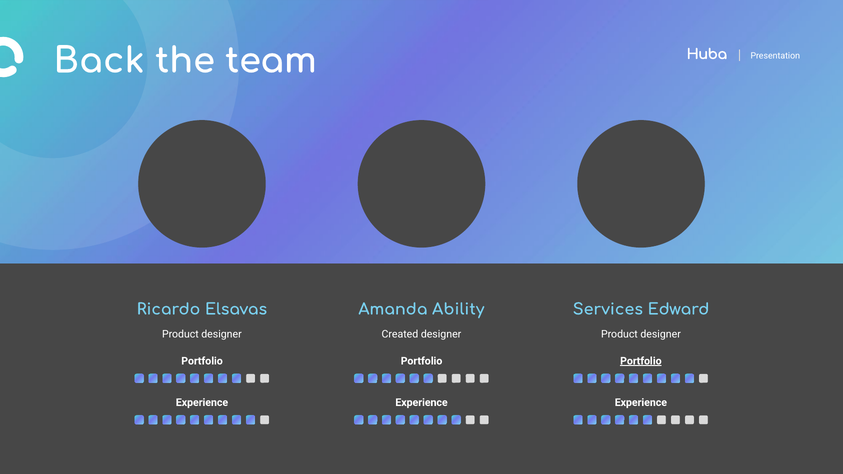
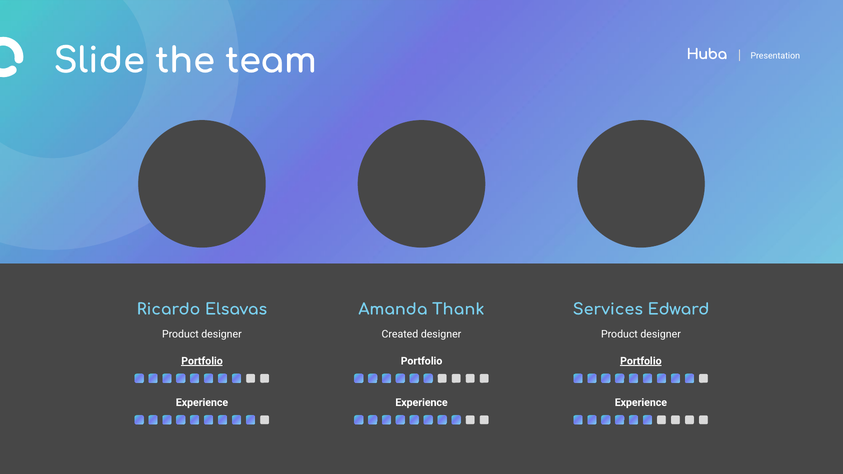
Back: Back -> Slide
Ability: Ability -> Thank
Portfolio at (202, 361) underline: none -> present
